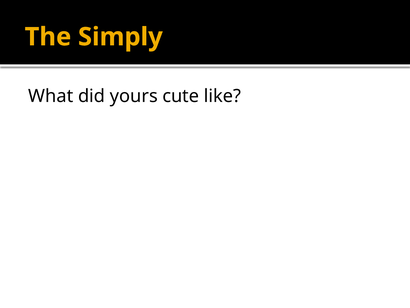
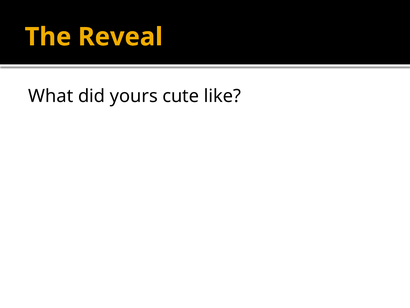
Simply: Simply -> Reveal
